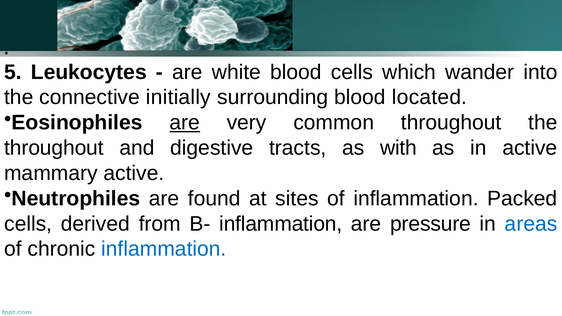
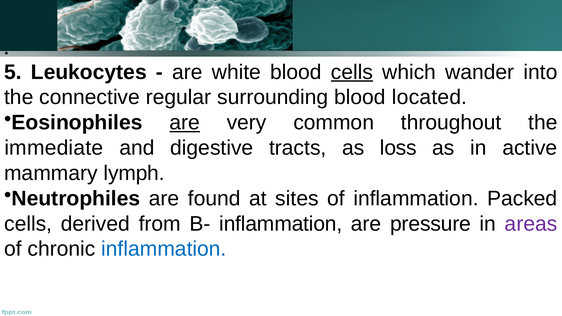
cells at (352, 72) underline: none -> present
initially: initially -> regular
throughout at (54, 148): throughout -> immediate
with: with -> loss
mammary active: active -> lymph
areas colour: blue -> purple
